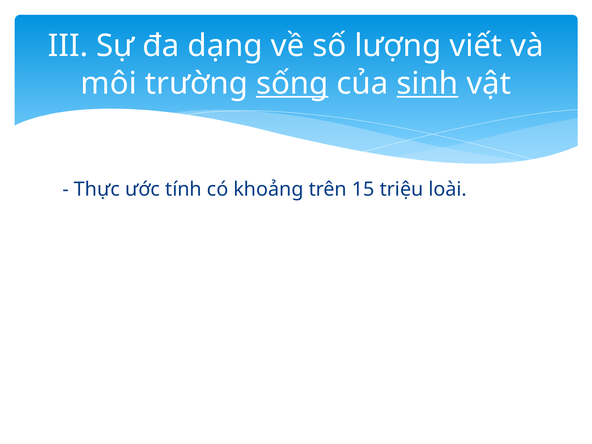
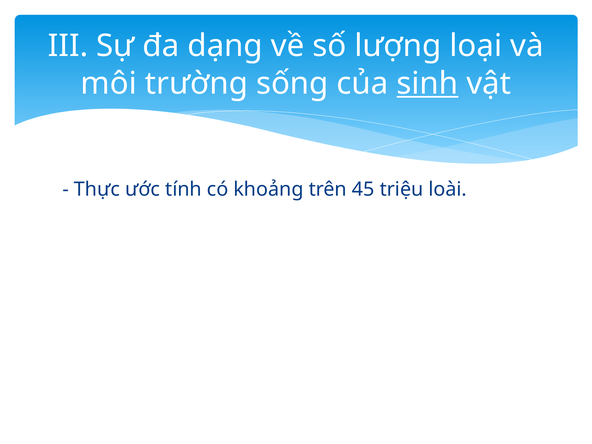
viết: viết -> loại
sống underline: present -> none
15: 15 -> 45
